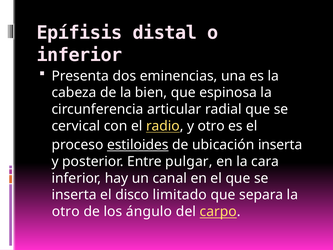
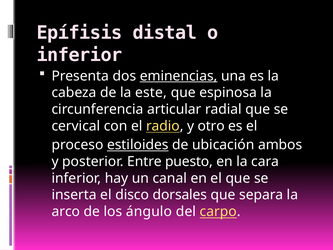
eminencias underline: none -> present
bien: bien -> este
ubicación inserta: inserta -> ambos
pulgar: pulgar -> puesto
limitado: limitado -> dorsales
otro at (66, 211): otro -> arco
